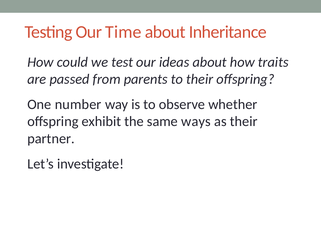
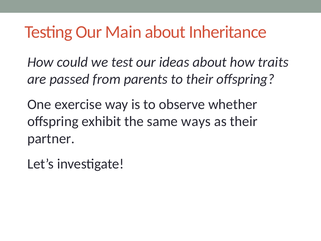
Time: Time -> Main
number: number -> exercise
